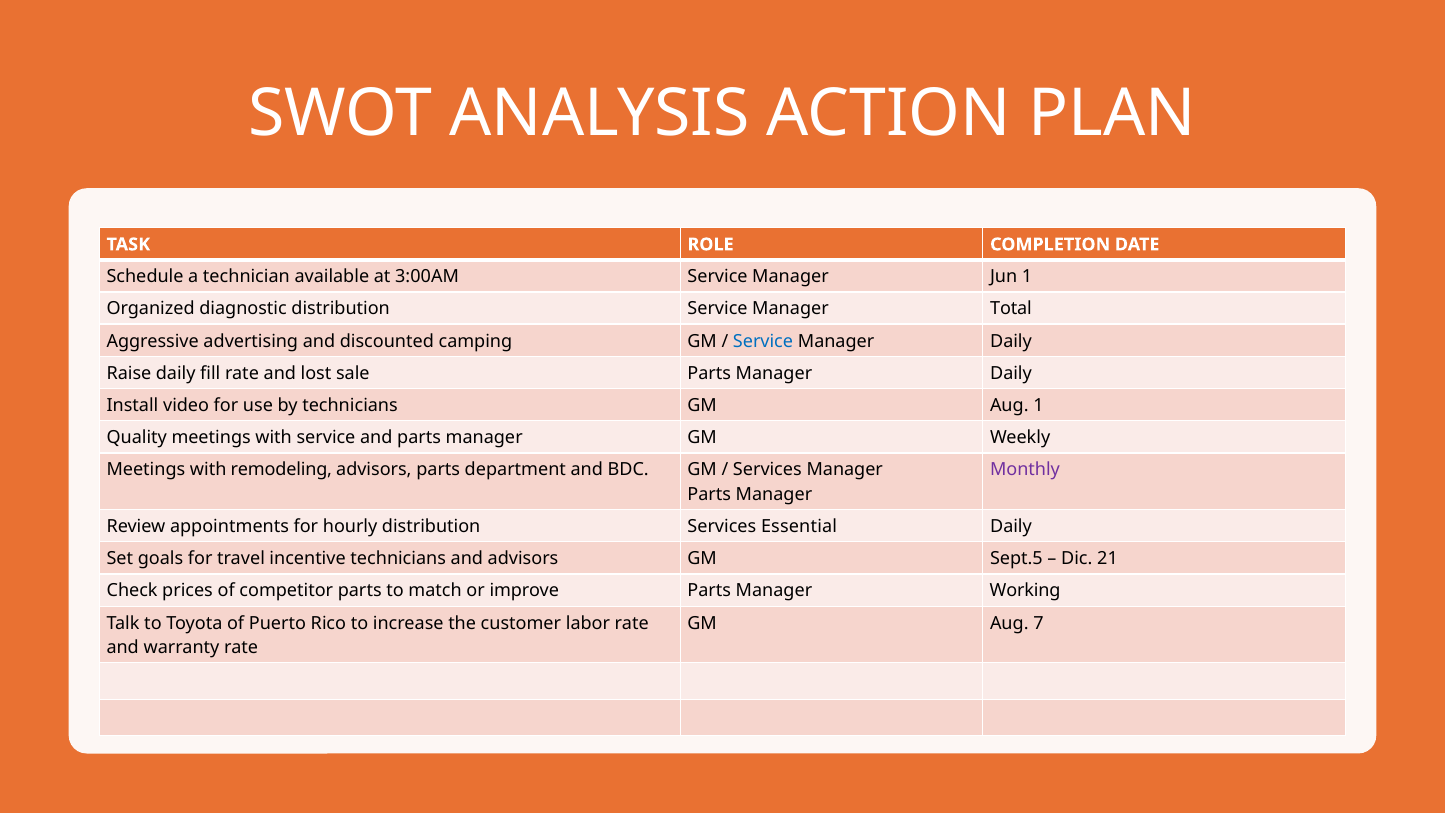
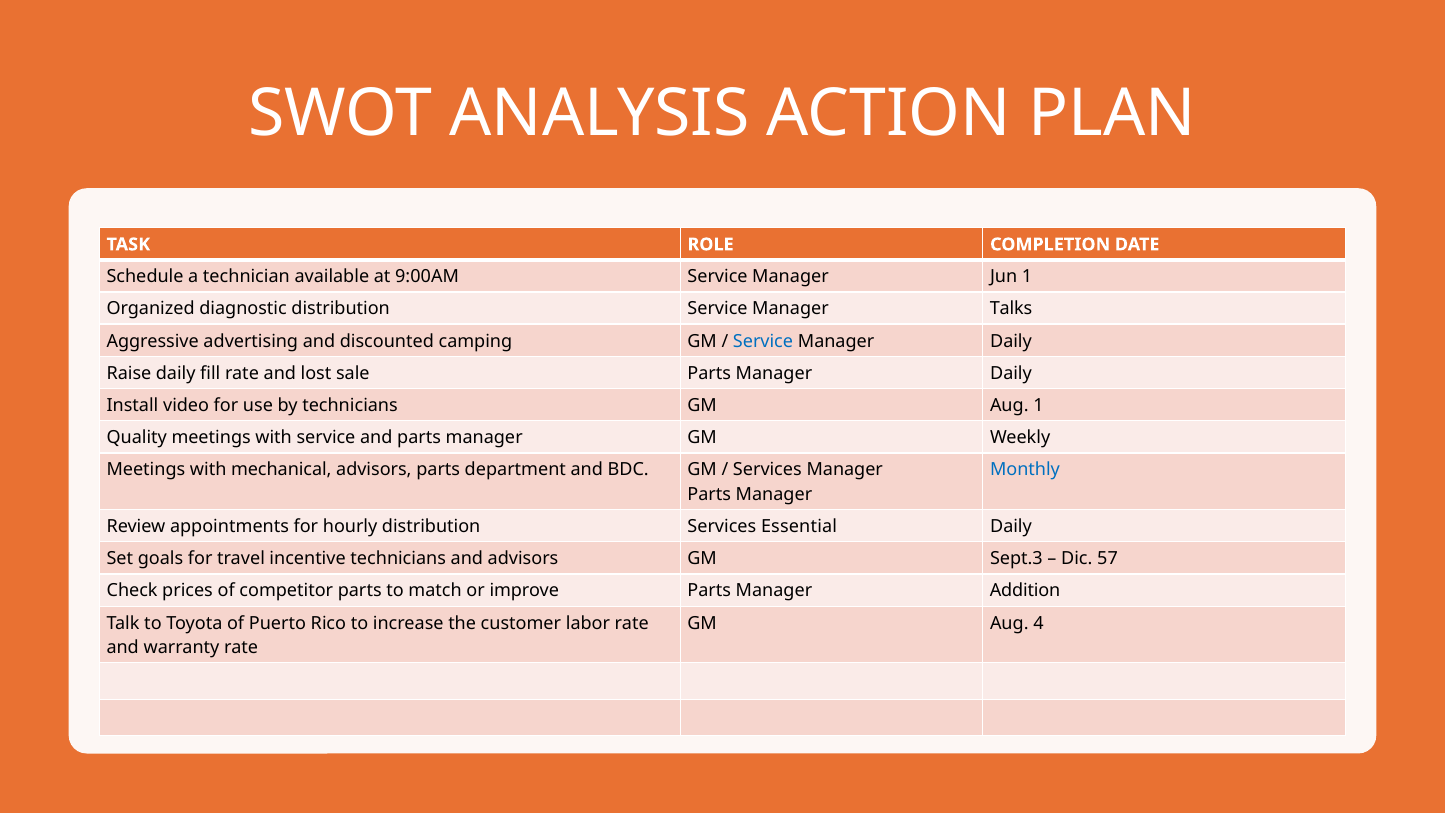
3:00AM: 3:00AM -> 9:00AM
Total: Total -> Talks
remodeling: remodeling -> mechanical
Monthly colour: purple -> blue
Sept.5: Sept.5 -> Sept.3
21: 21 -> 57
Working: Working -> Addition
7: 7 -> 4
